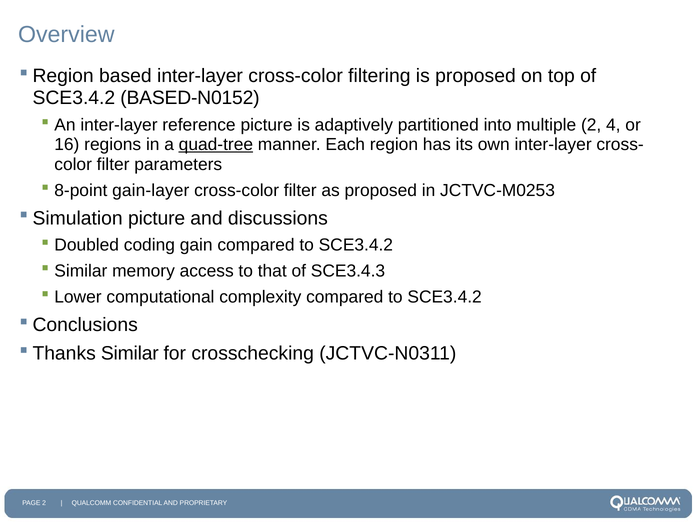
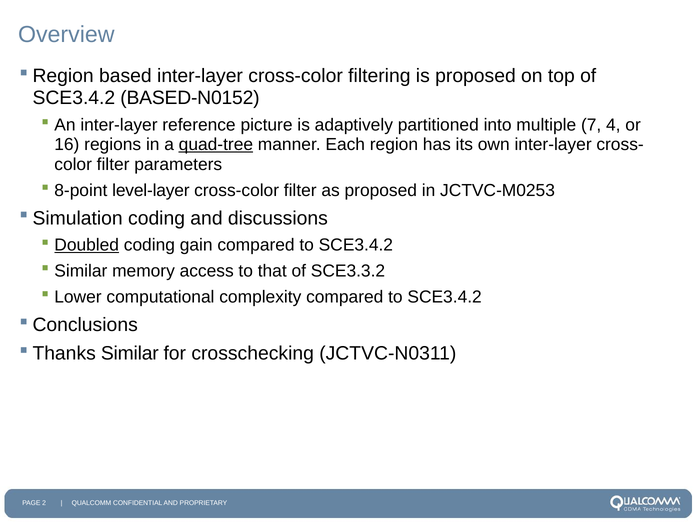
multiple 2: 2 -> 7
gain-layer: gain-layer -> level-layer
picture at (157, 218): picture -> coding
Doubled underline: none -> present
SCE3.4.3: SCE3.4.3 -> SCE3.3.2
